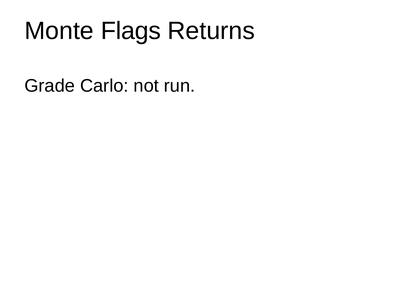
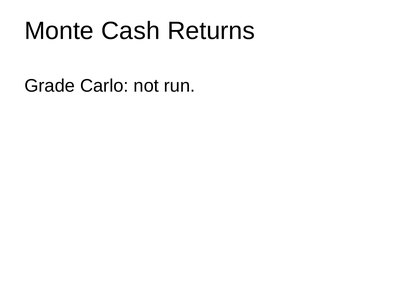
Flags: Flags -> Cash
